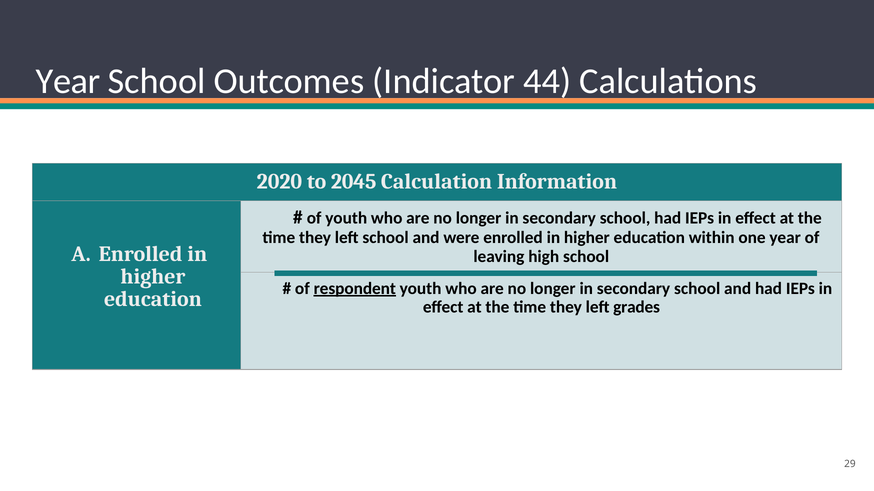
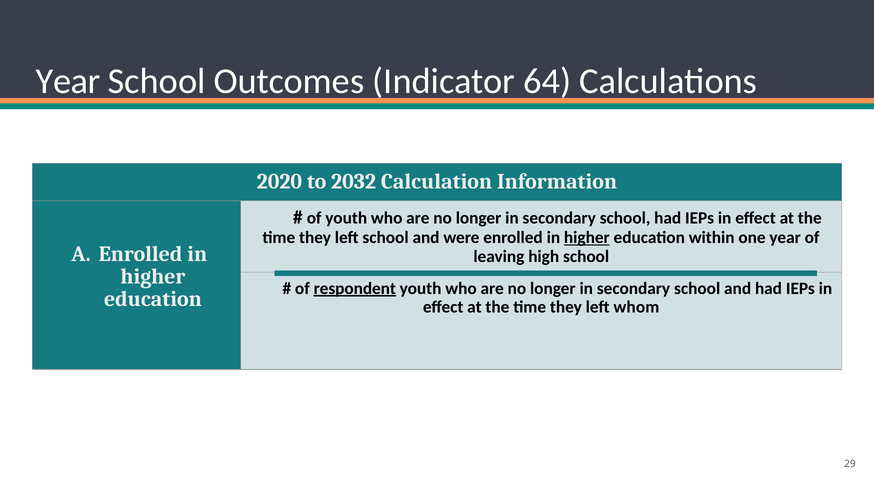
44: 44 -> 64
2045: 2045 -> 2032
higher at (587, 238) underline: none -> present
grades: grades -> whom
